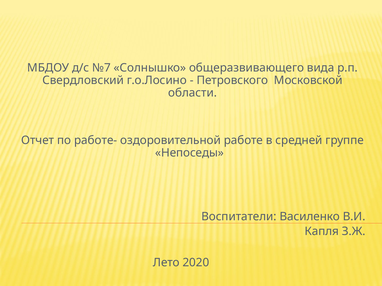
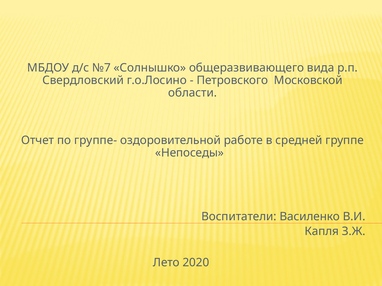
работе-: работе- -> группе-
